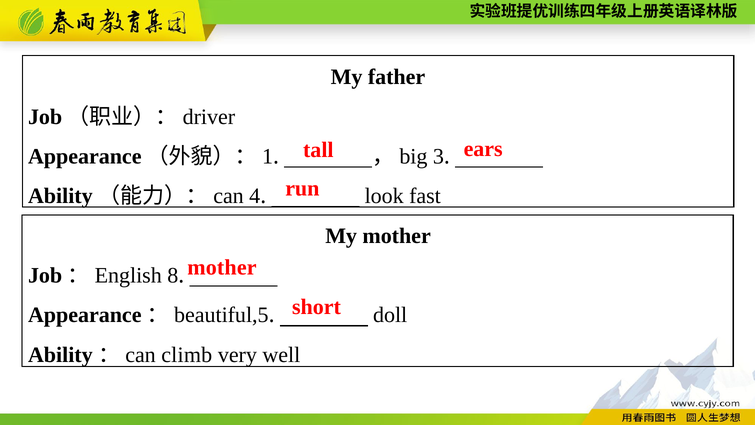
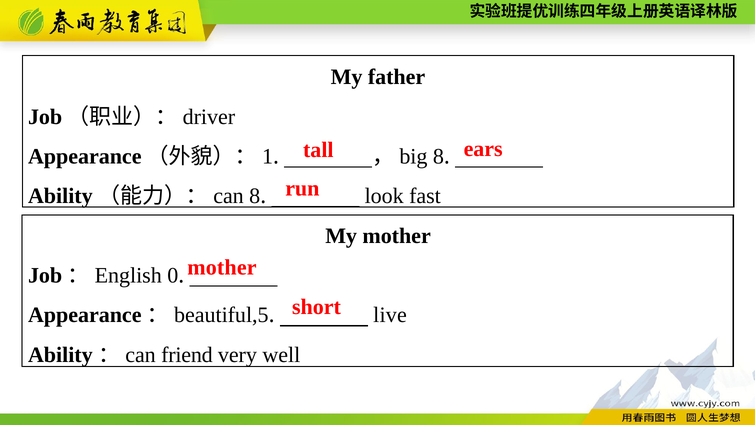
3 at (438, 156): 3 -> 8
4 at (255, 196): 4 -> 8
8: 8 -> 0
doll: doll -> live
climb: climb -> friend
